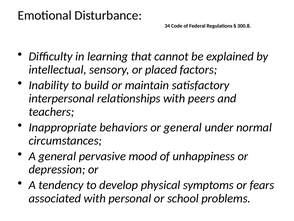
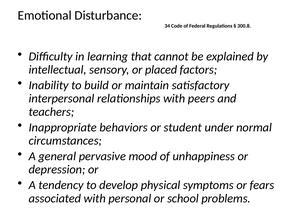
or general: general -> student
